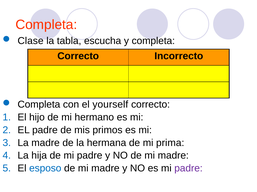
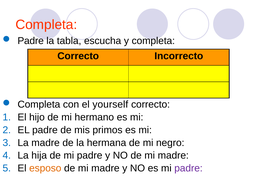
Clase at (31, 41): Clase -> Padre
prima: prima -> negro
esposo colour: blue -> orange
